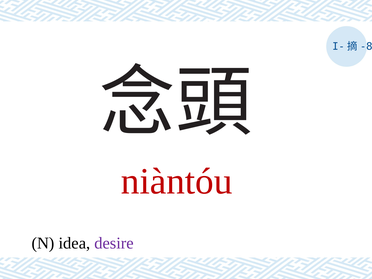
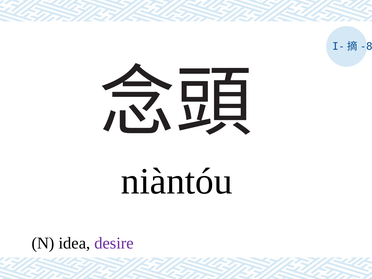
niàntóu colour: red -> black
